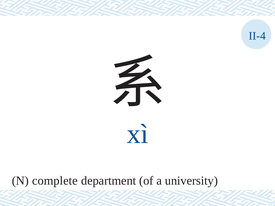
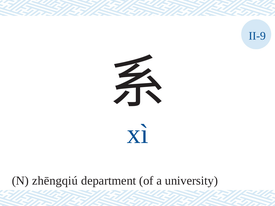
II-4: II-4 -> II-9
complete: complete -> zhēngqiú
